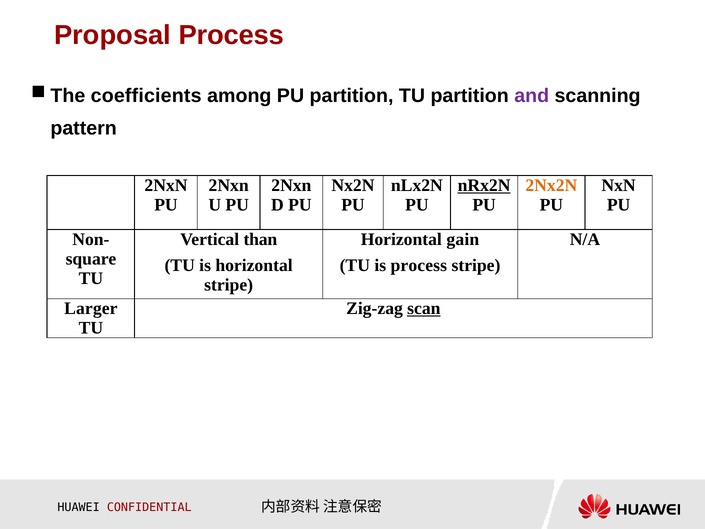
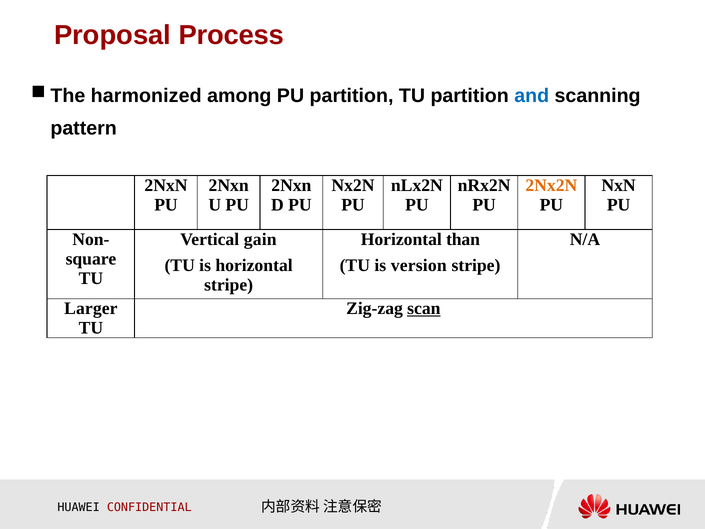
coefficients: coefficients -> harmonized
and colour: purple -> blue
nRx2N underline: present -> none
than: than -> gain
gain: gain -> than
is process: process -> version
